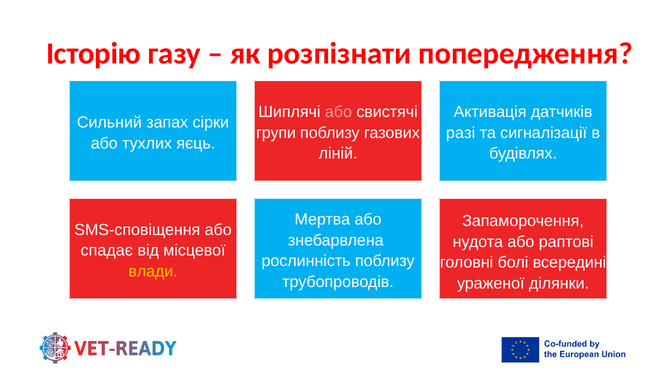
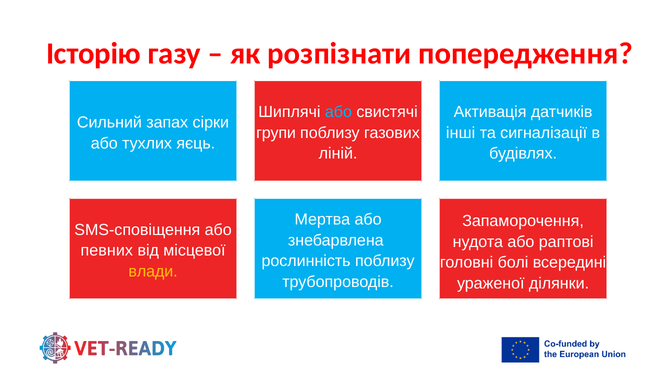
або at (338, 112) colour: pink -> light blue
разі: разі -> інші
спадає: спадає -> певних
